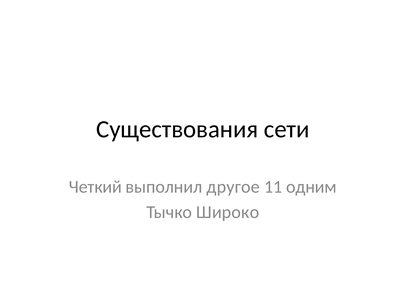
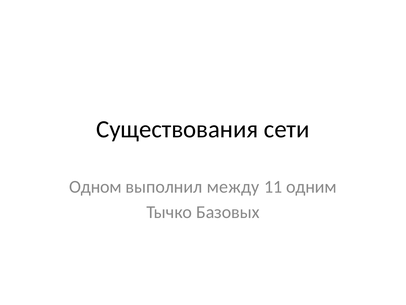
Четкий: Четкий -> Одном
другое: другое -> между
Широко: Широко -> Базовых
